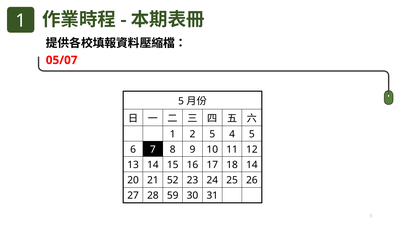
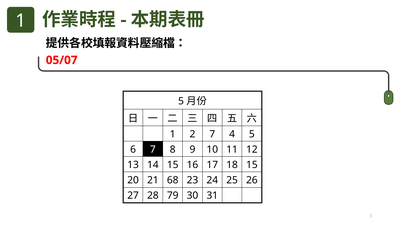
2 5: 5 -> 7
18 14: 14 -> 15
52: 52 -> 68
59: 59 -> 79
